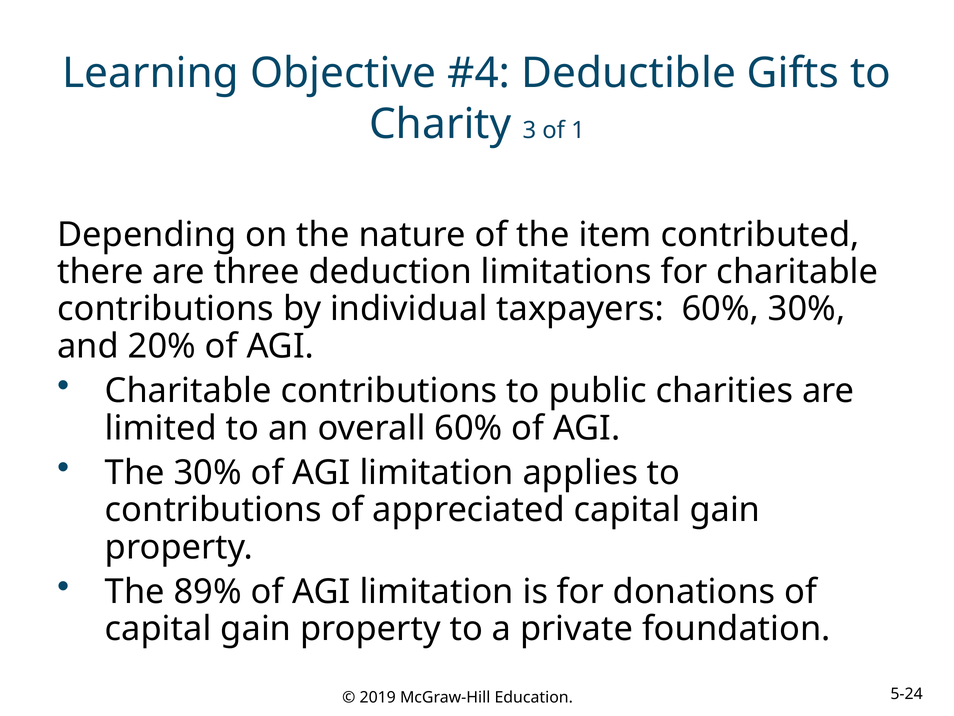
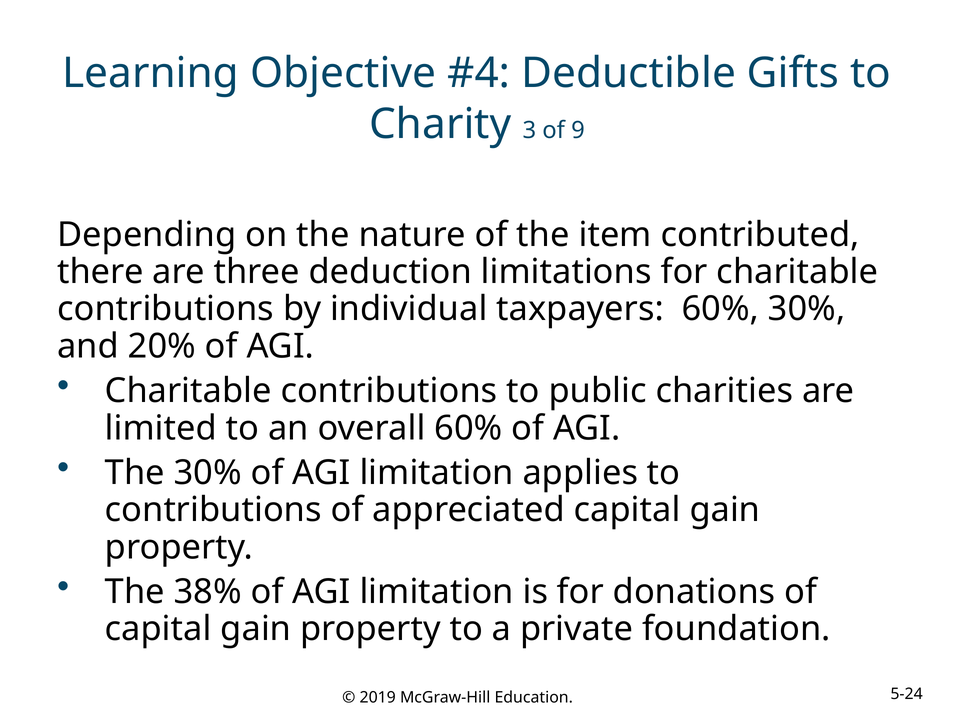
1: 1 -> 9
89%: 89% -> 38%
